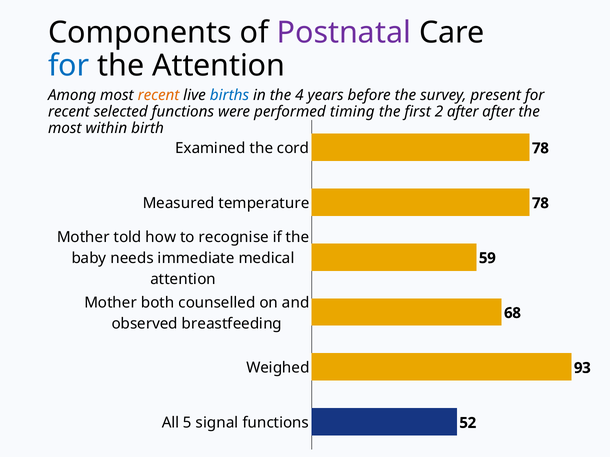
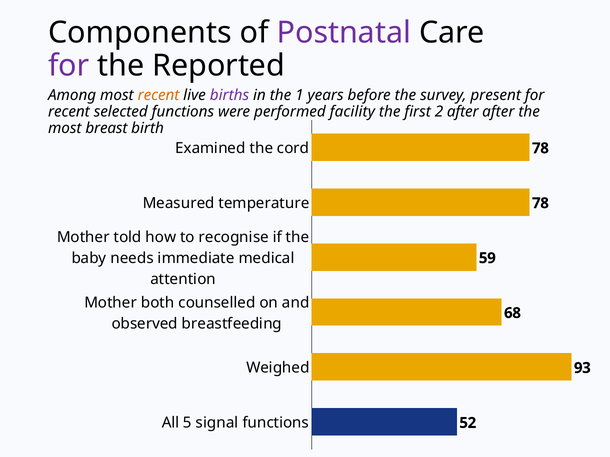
for at (69, 66) colour: blue -> purple
the Attention: Attention -> Reported
births colour: blue -> purple
4: 4 -> 1
timing: timing -> facility
within: within -> breast
